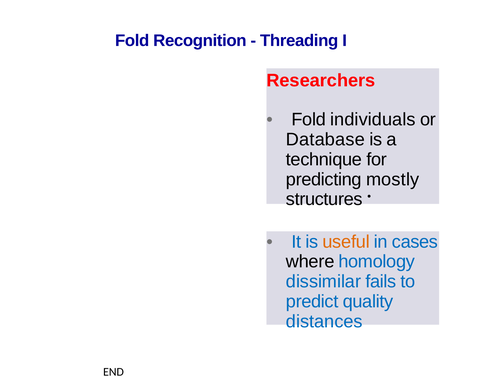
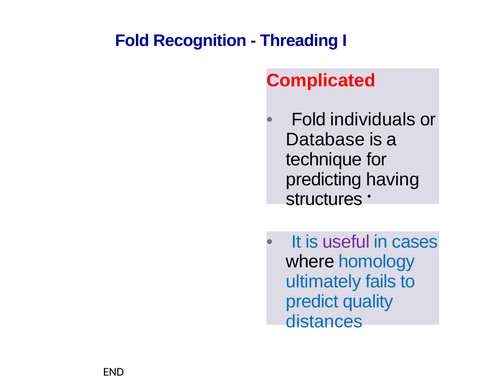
Researchers: Researchers -> Complicated
mostly: mostly -> having
useful colour: orange -> purple
dissimilar: dissimilar -> ultimately
